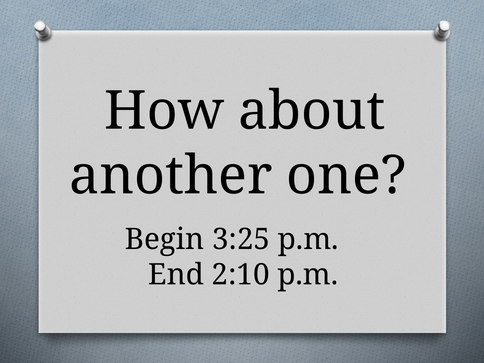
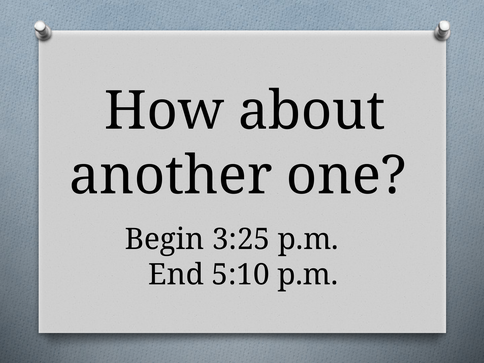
2:10: 2:10 -> 5:10
